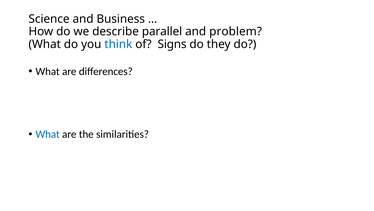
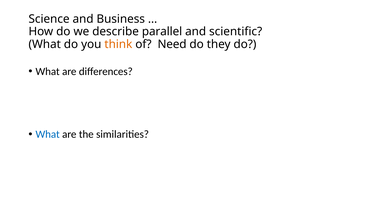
problem: problem -> scientific
think colour: blue -> orange
Signs: Signs -> Need
